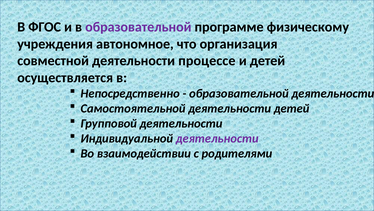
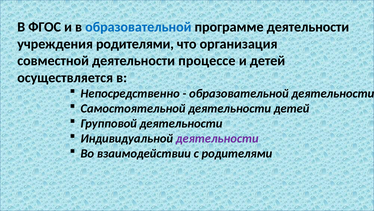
образовательной at (138, 27) colour: purple -> blue
программе физическому: физическому -> деятельности
учреждения автономное: автономное -> родителями
